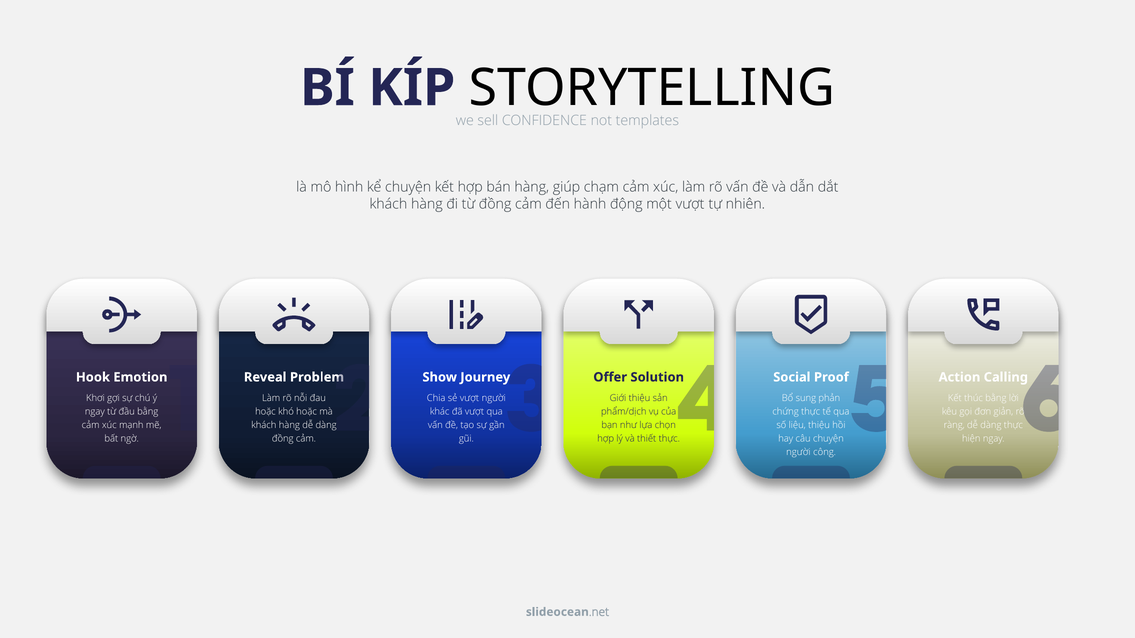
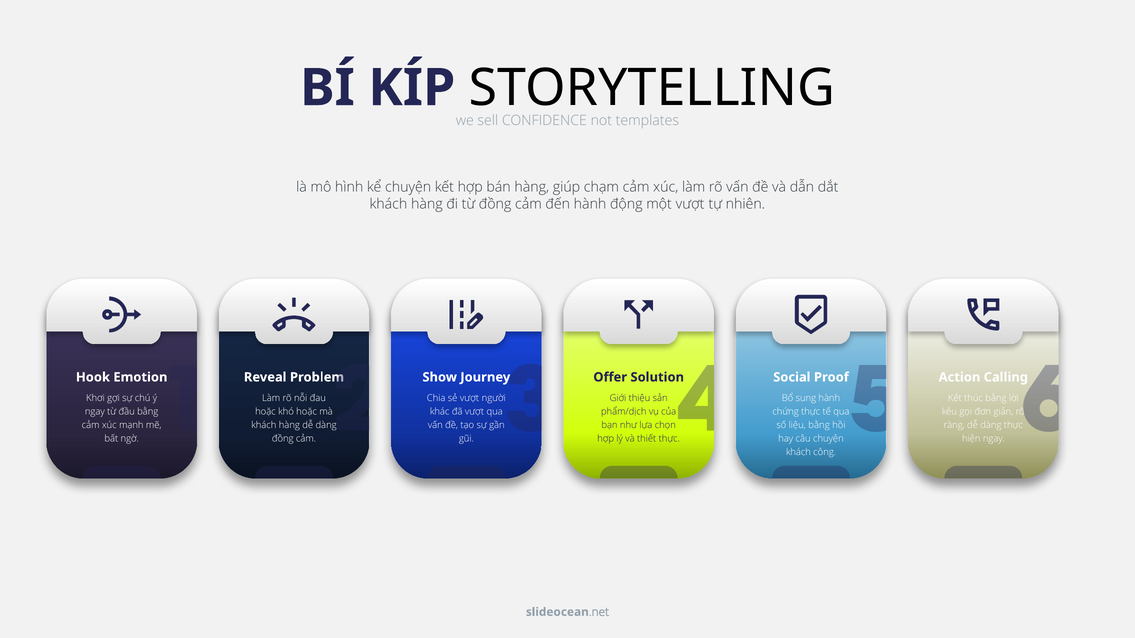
sung phản: phản -> hành
liệu thiệu: thiệu -> bằng
người at (798, 453): người -> khách
